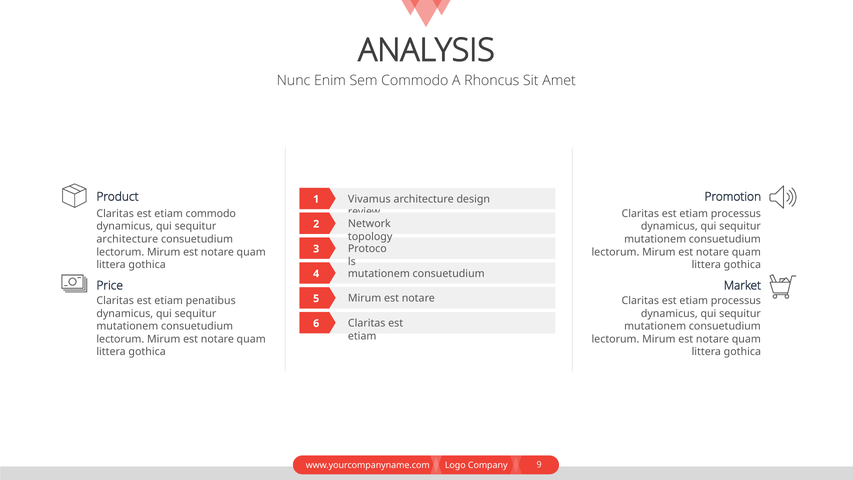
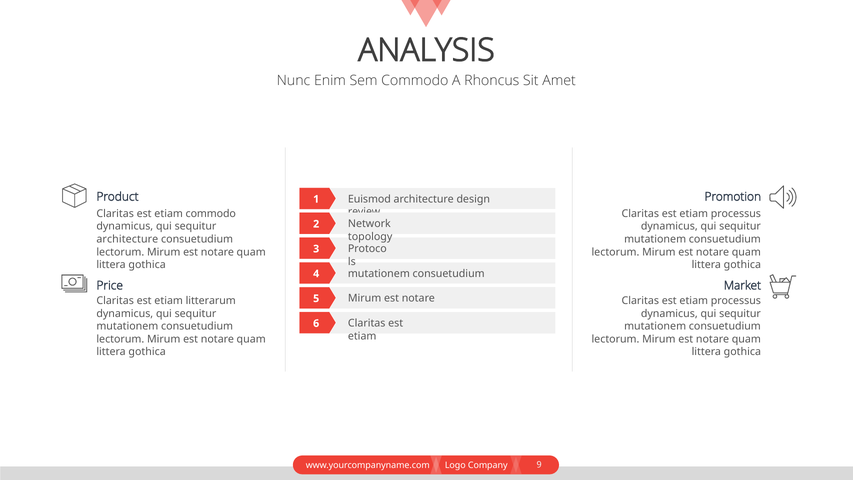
Vivamus: Vivamus -> Euismod
penatibus: penatibus -> litterarum
